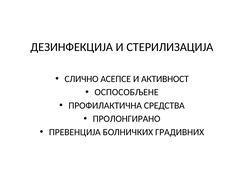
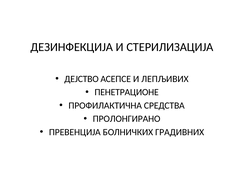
СЛИЧНО: СЛИЧНО -> ДЕЈСТВО
АКТИВНОСТ: АКТИВНОСТ -> ЛЕПЉИВИХ
ОСПОСОБЉЕНЕ: ОСПОСОБЉЕНЕ -> ПЕНЕТРАЦИОНЕ
